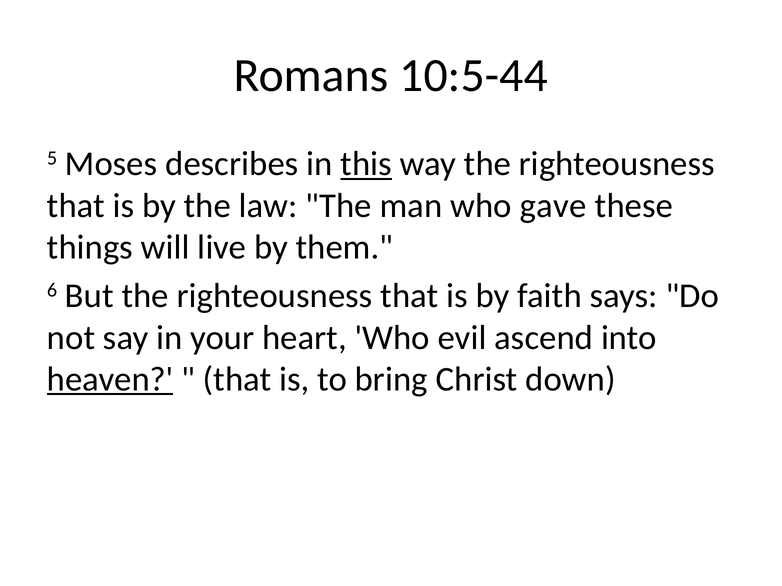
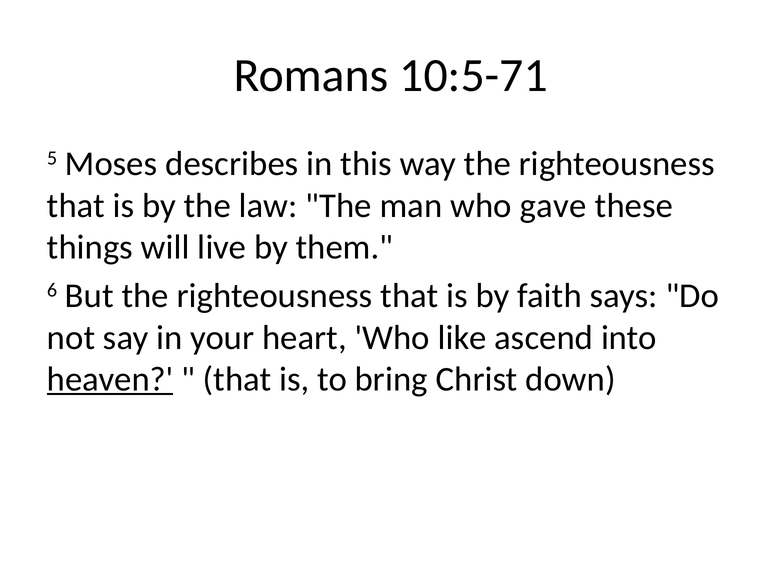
10:5-44: 10:5-44 -> 10:5-71
this underline: present -> none
evil: evil -> like
